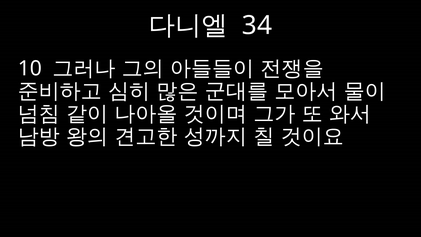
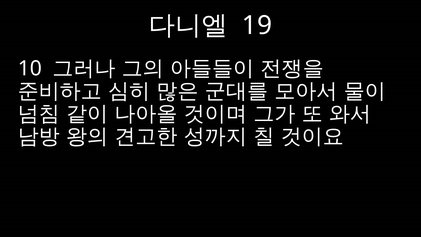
34: 34 -> 19
